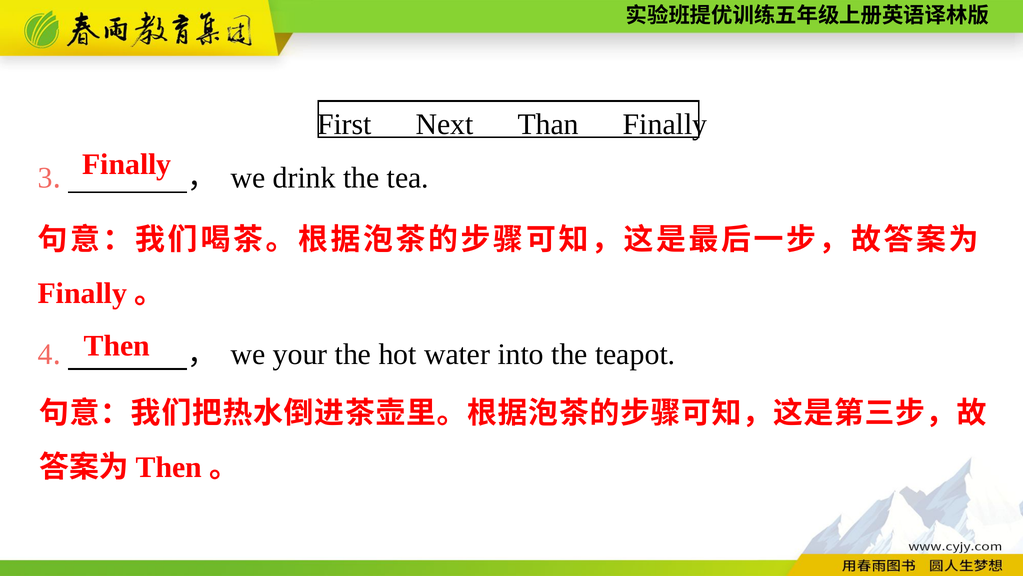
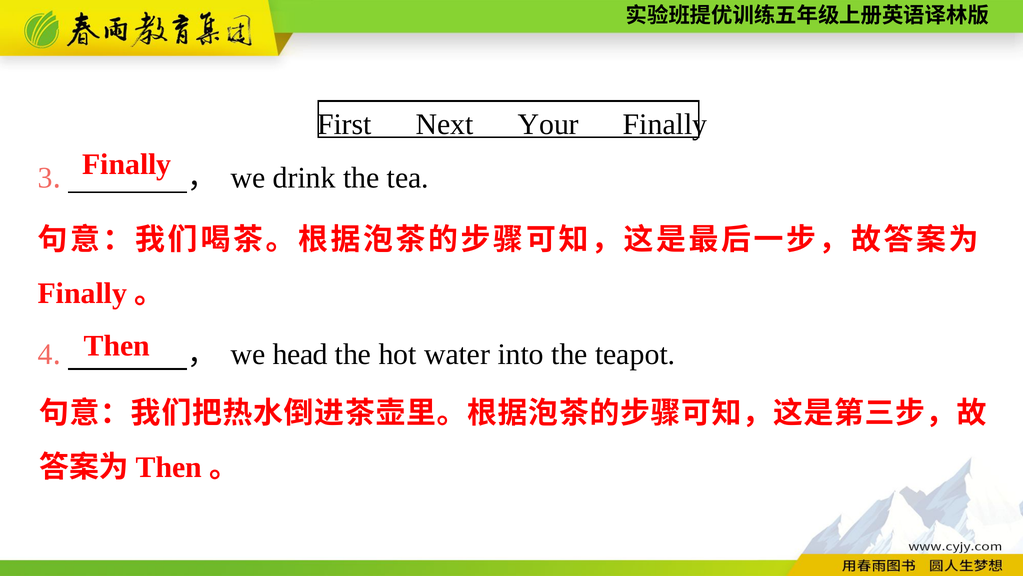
Than: Than -> Your
your: your -> head
